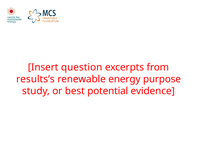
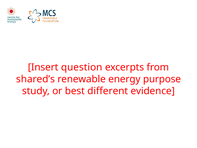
results’s: results’s -> shared’s
potential: potential -> different
